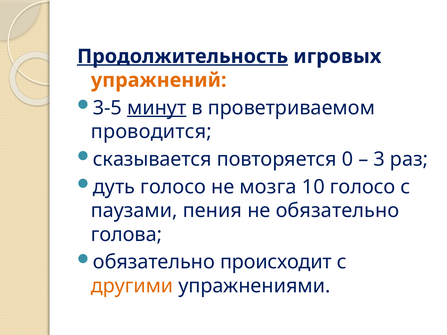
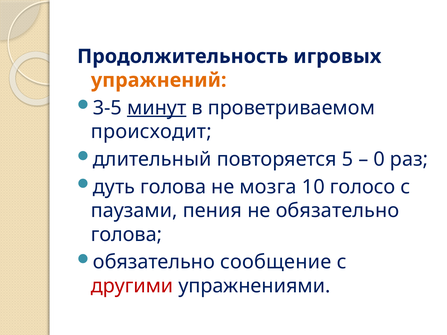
Продолжительность underline: present -> none
проводится: проводится -> происходит
сказывается: сказывается -> длительный
0: 0 -> 5
3: 3 -> 0
дуть голосо: голосо -> голова
происходит: происходит -> сообщение
другими colour: orange -> red
